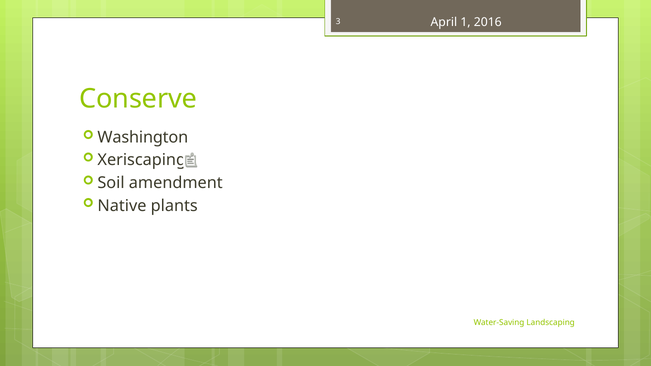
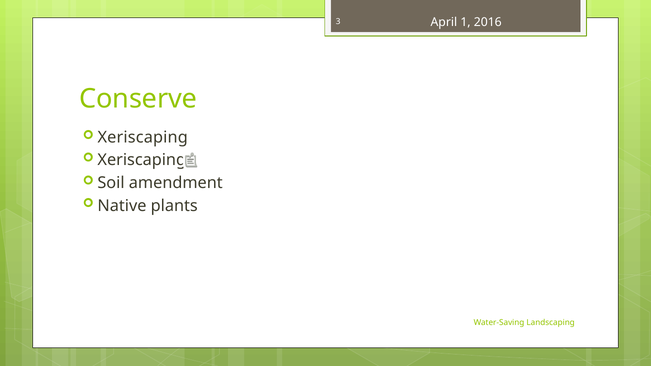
Washington at (143, 137): Washington -> Xeriscaping
